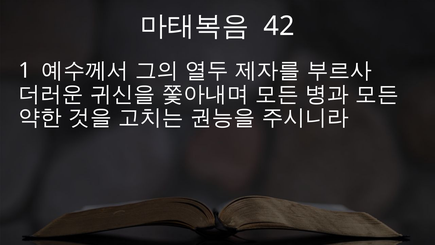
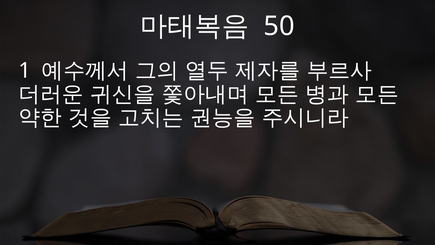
42: 42 -> 50
